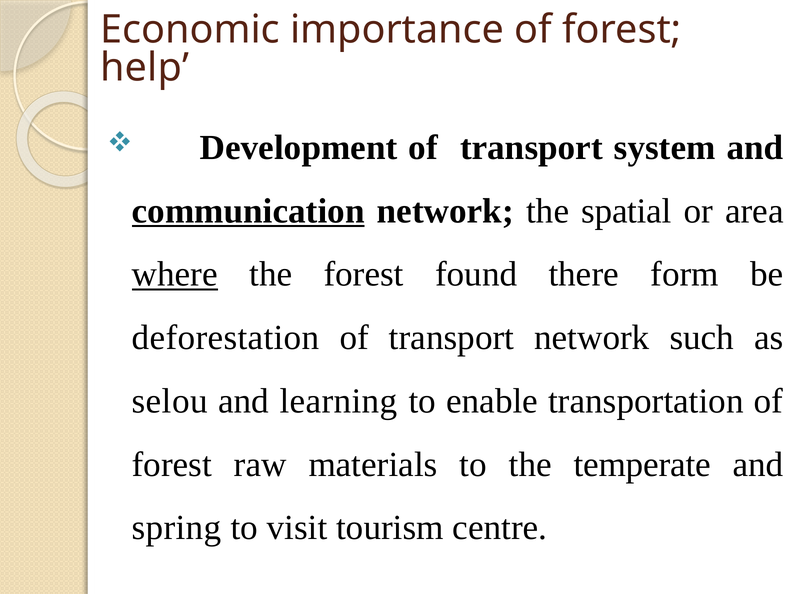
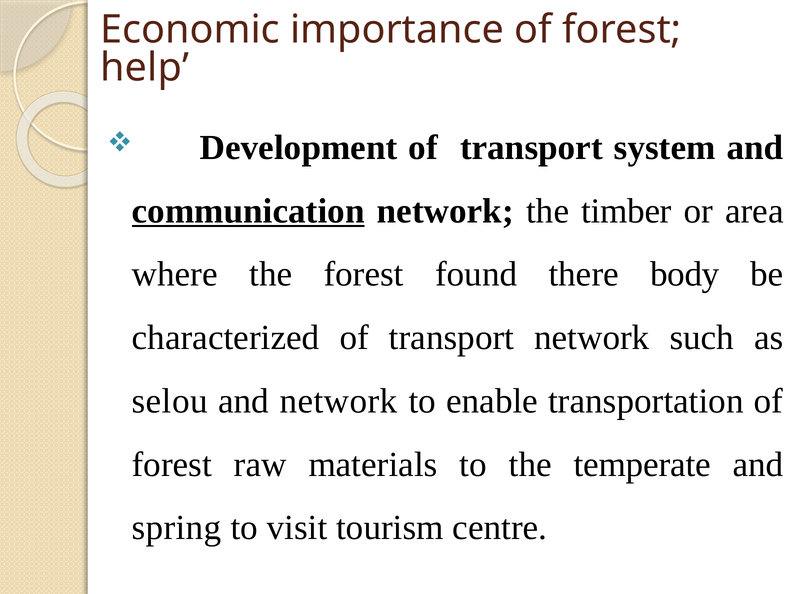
spatial: spatial -> timber
where underline: present -> none
form: form -> body
deforestation: deforestation -> characterized
and learning: learning -> network
